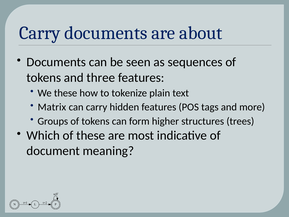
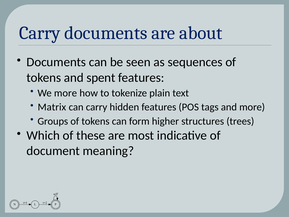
three: three -> spent
We these: these -> more
